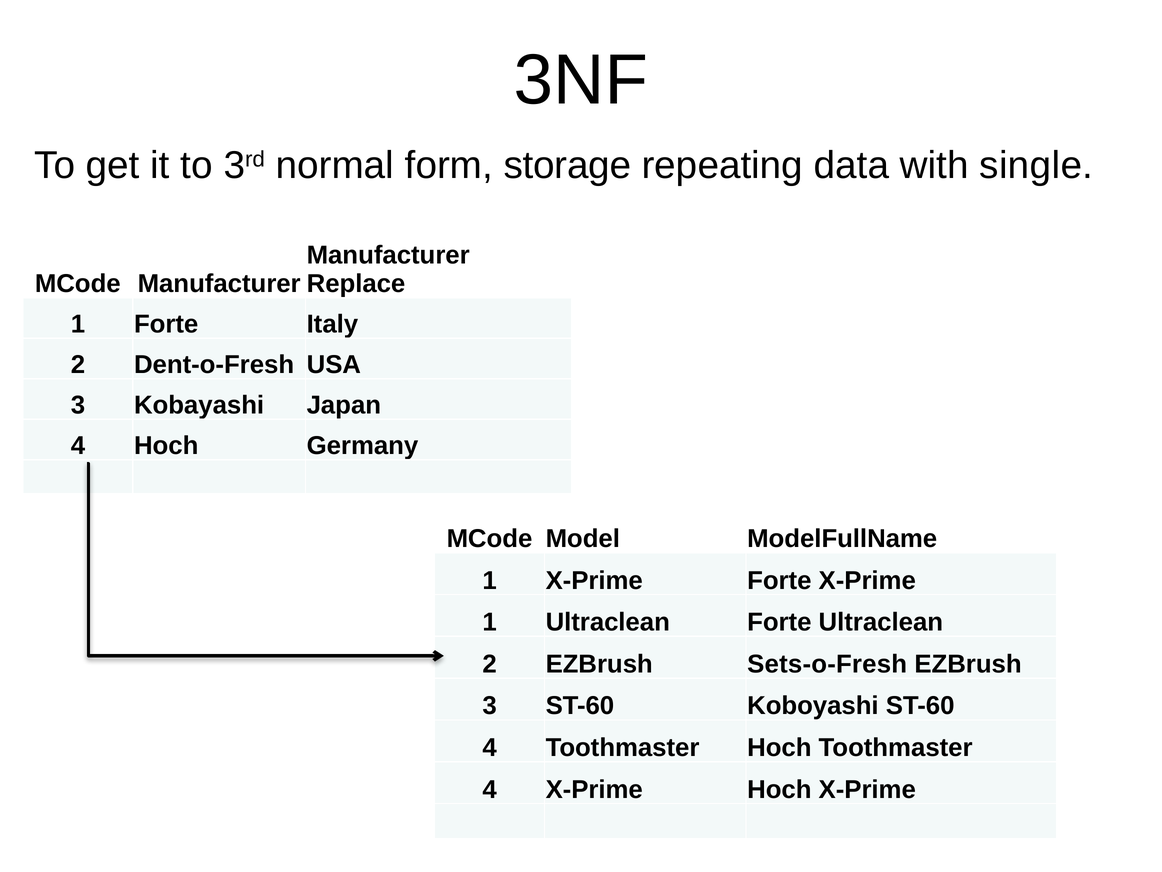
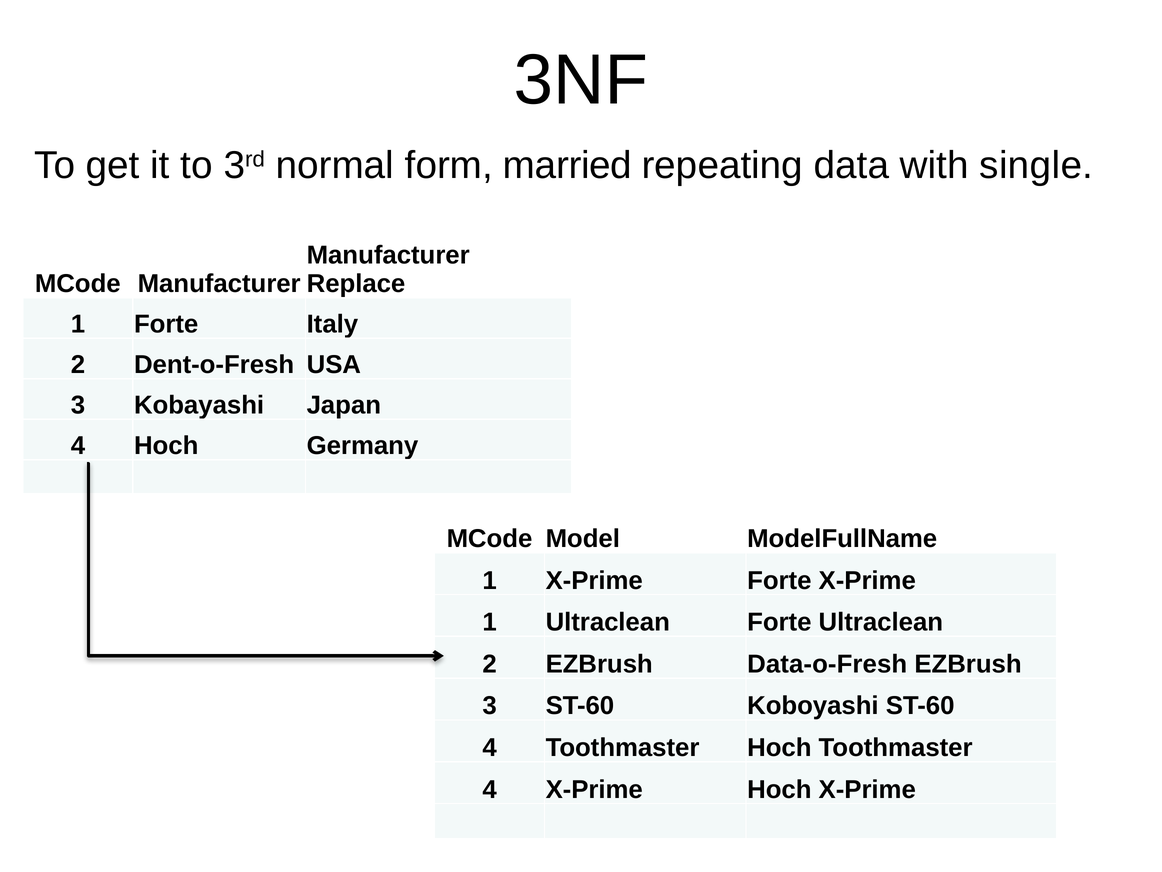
storage: storage -> married
Sets-o-Fresh: Sets-o-Fresh -> Data-o-Fresh
